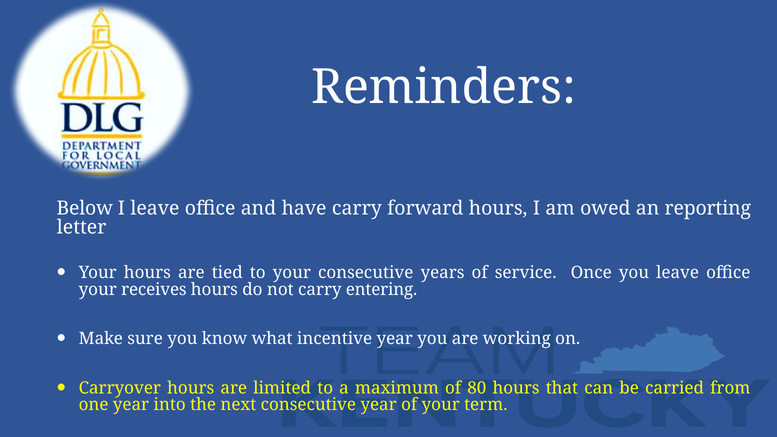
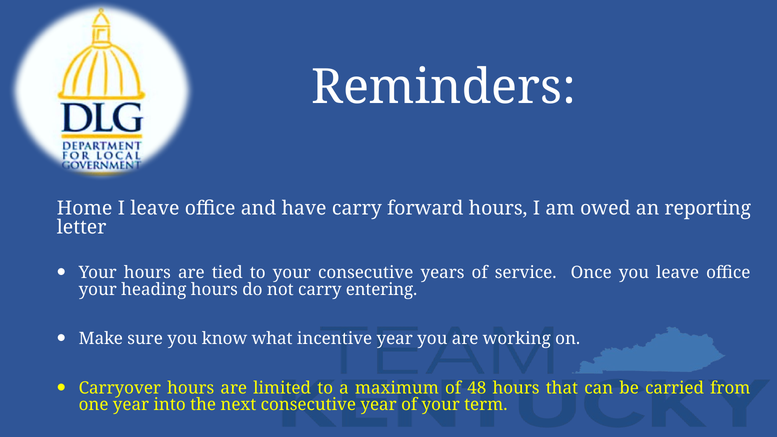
Below: Below -> Home
receives: receives -> heading
80: 80 -> 48
